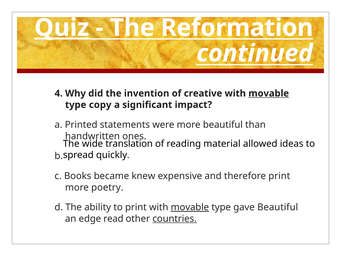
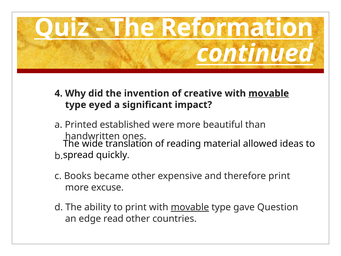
Quiz underline: present -> none
copy: copy -> eyed
statements: statements -> established
became knew: knew -> other
poetry: poetry -> excuse
gave Beautiful: Beautiful -> Question
countries underline: present -> none
